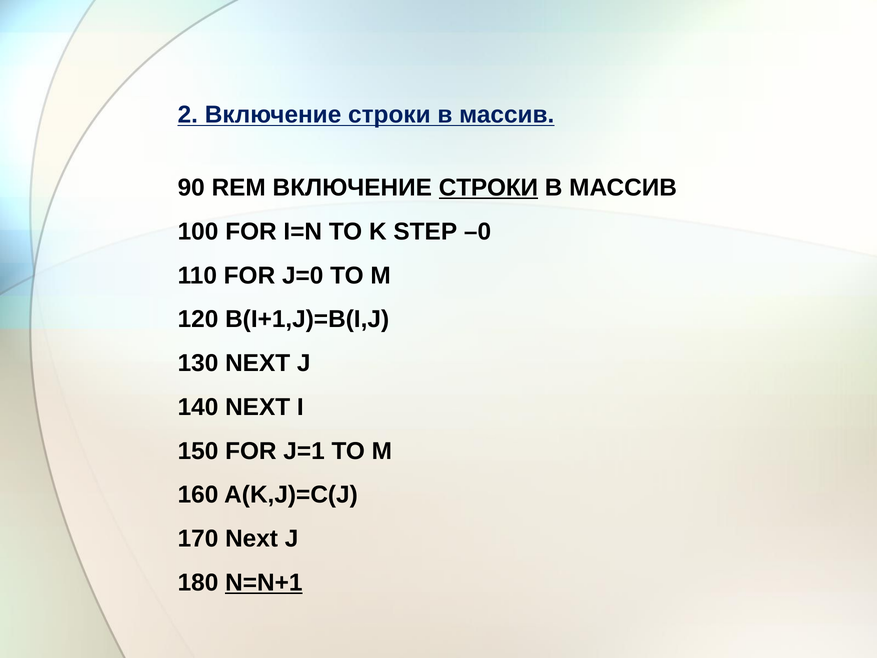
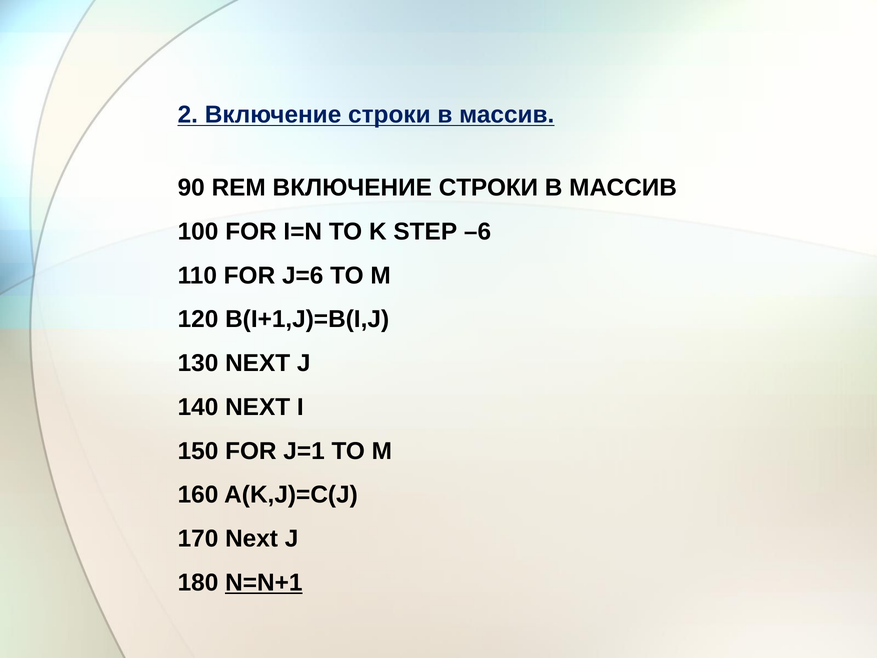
СТРОКИ at (488, 188) underline: present -> none
–0: –0 -> –6
J=0: J=0 -> J=6
